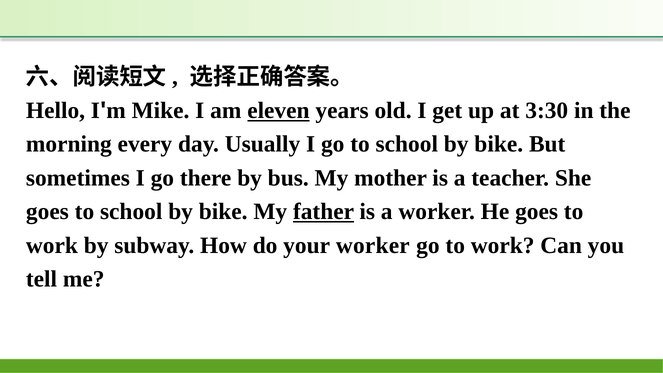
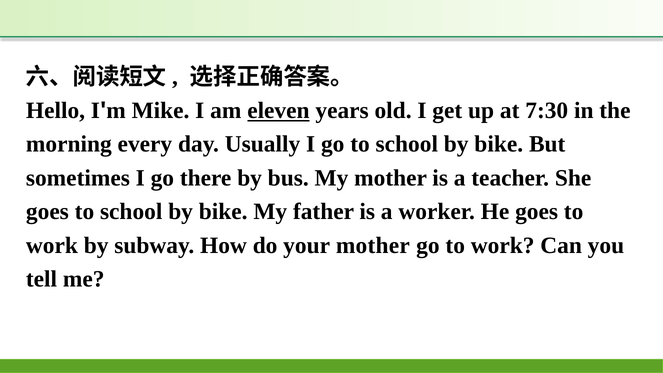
3:30: 3:30 -> 7:30
father underline: present -> none
your worker: worker -> mother
